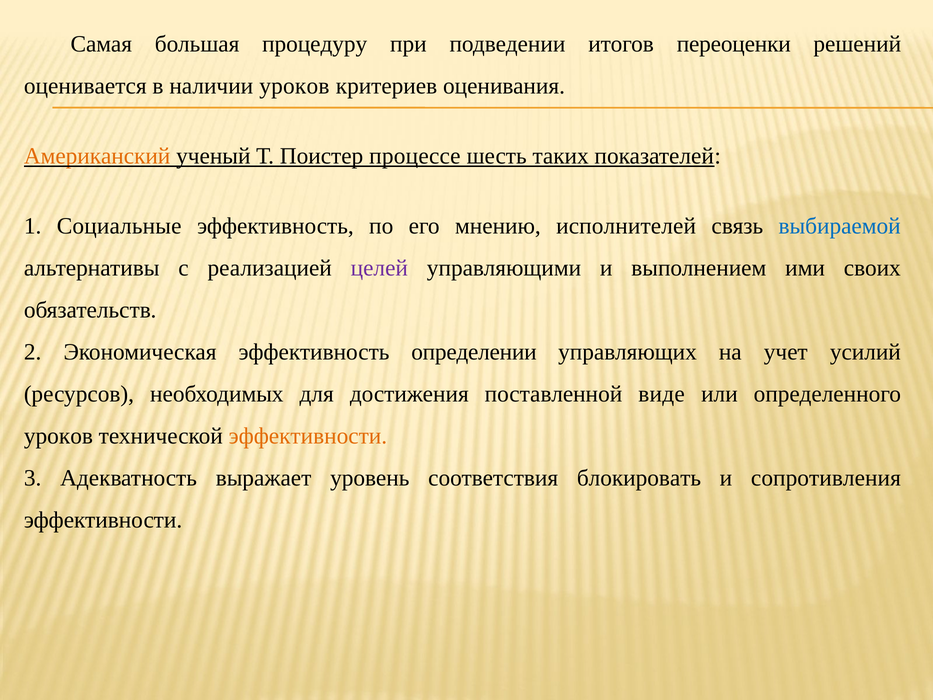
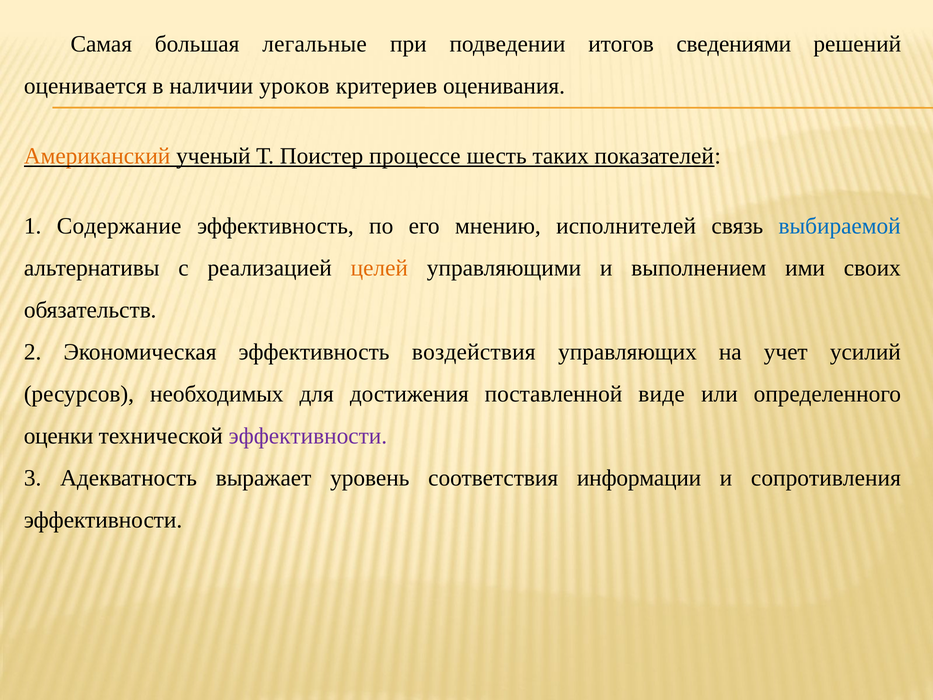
процедуру: процедуру -> легальные
переоценки: переоценки -> сведениями
Социальные: Социальные -> Содержание
целей colour: purple -> orange
определении: определении -> воздействия
уроков at (58, 436): уроков -> оценки
эффективности at (308, 436) colour: orange -> purple
блокировать: блокировать -> информации
